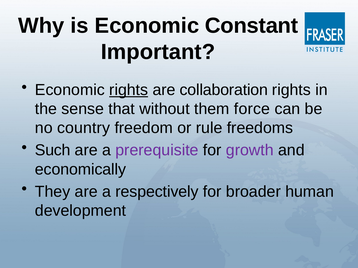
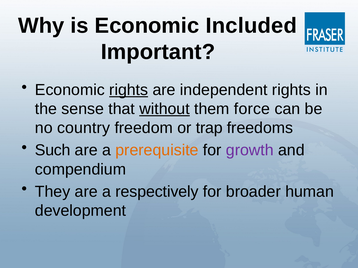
Constant: Constant -> Included
collaboration: collaboration -> independent
without underline: none -> present
rule: rule -> trap
prerequisite colour: purple -> orange
economically: economically -> compendium
